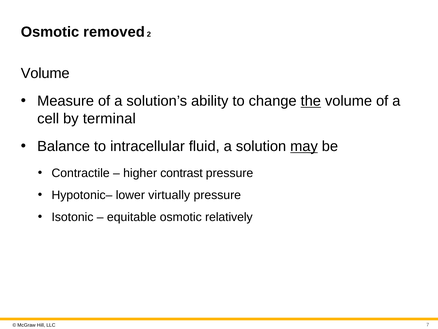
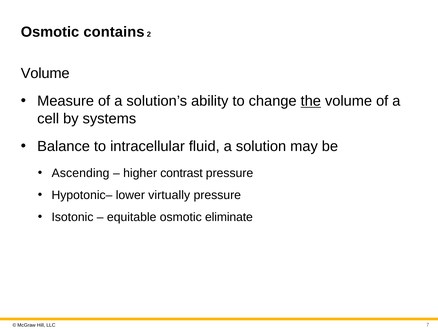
removed: removed -> contains
terminal: terminal -> systems
may underline: present -> none
Contractile: Contractile -> Ascending
relatively: relatively -> eliminate
